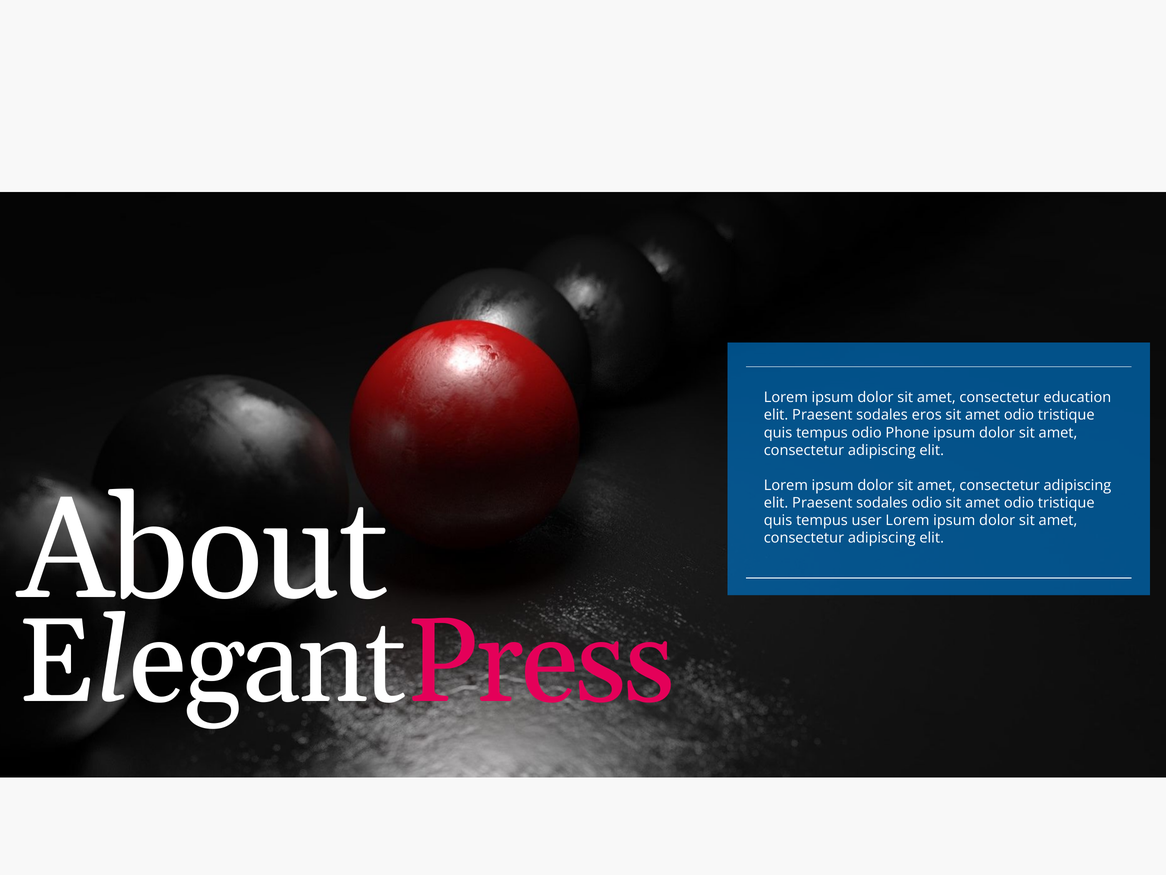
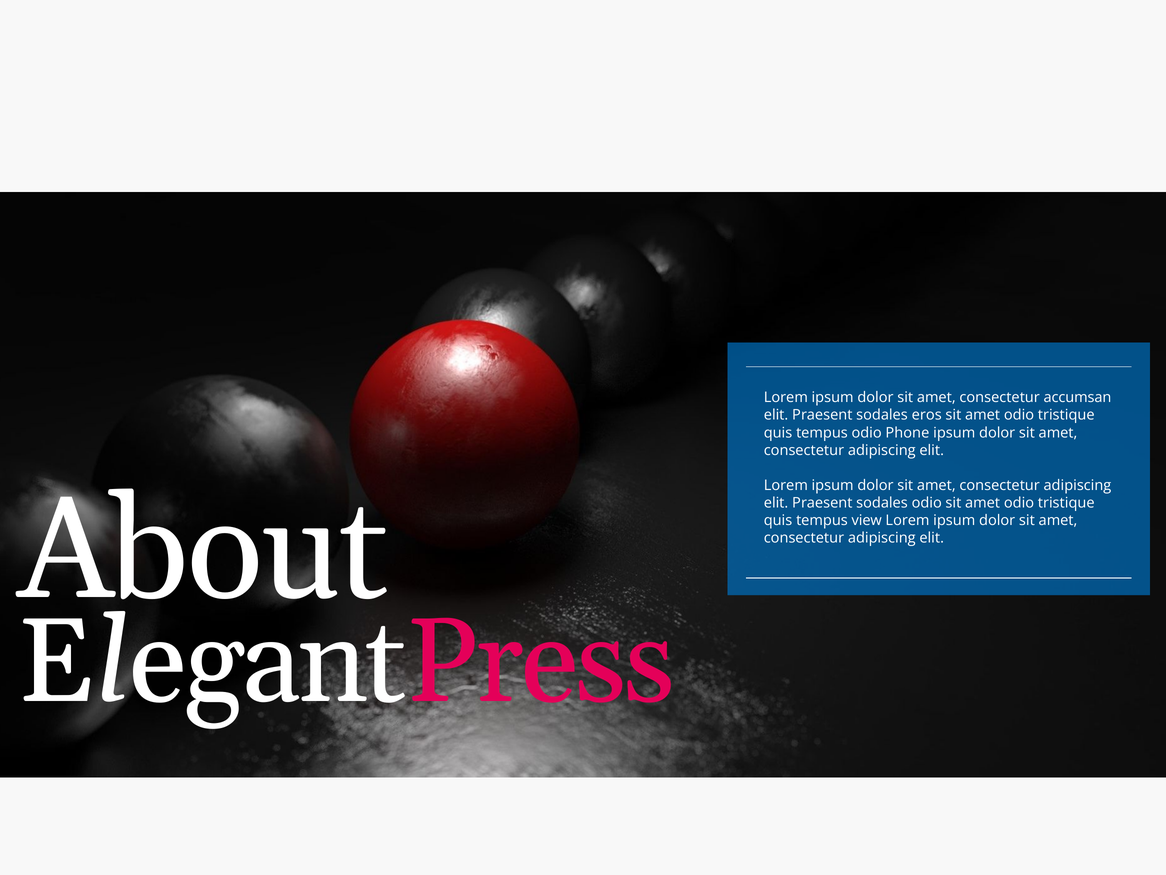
education: education -> accumsan
user: user -> view
